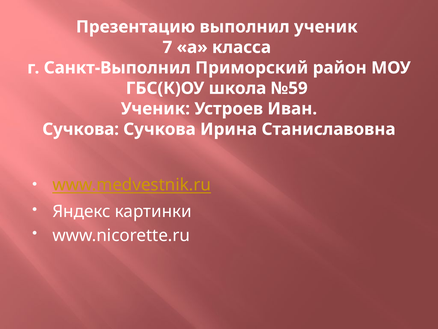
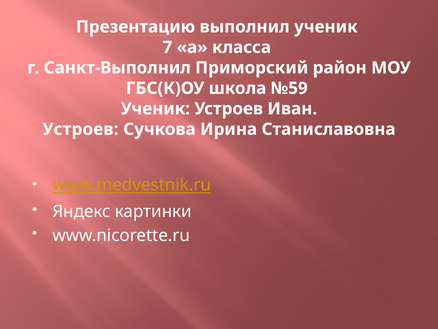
Сучкова at (81, 129): Сучкова -> Устроев
